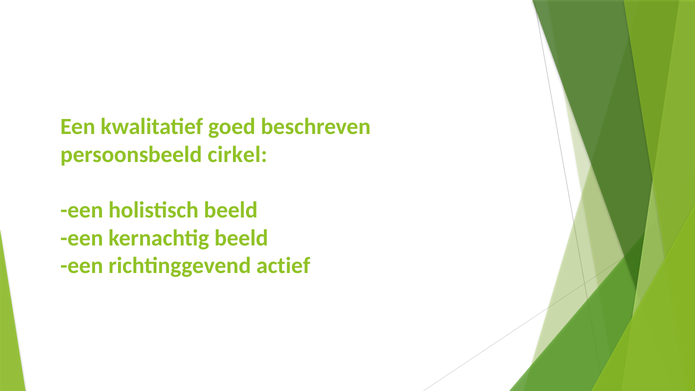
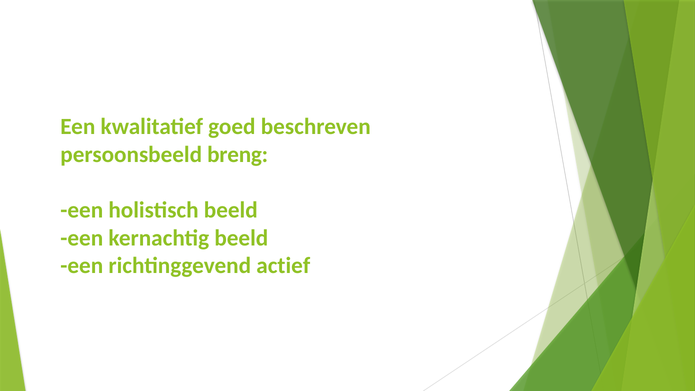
cirkel: cirkel -> breng
